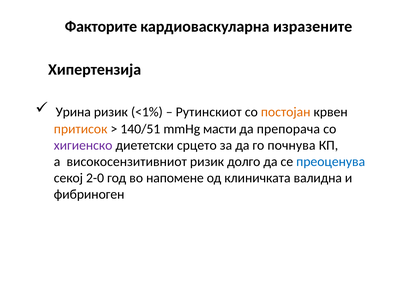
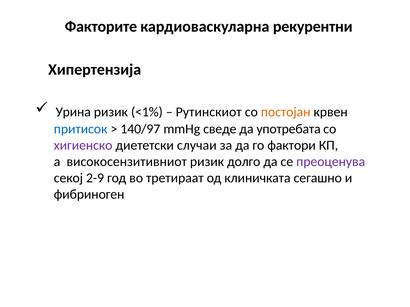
изразените: изразените -> рекурентни
притисок colour: orange -> blue
140/51: 140/51 -> 140/97
масти: масти -> сведе
препорача: препорача -> употребата
срцето: срцето -> случаи
почнува: почнува -> фактори
преоценува colour: blue -> purple
2-0: 2-0 -> 2-9
напомене: напомене -> третираат
валидна: валидна -> сегашно
